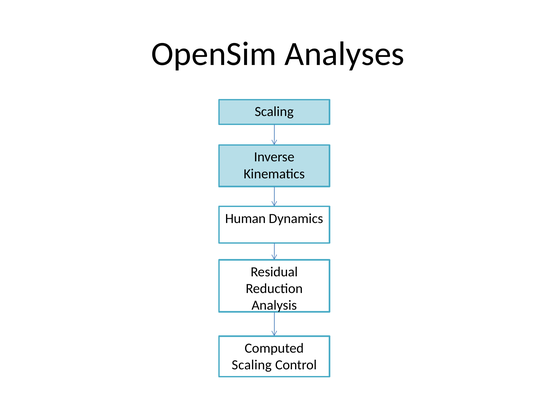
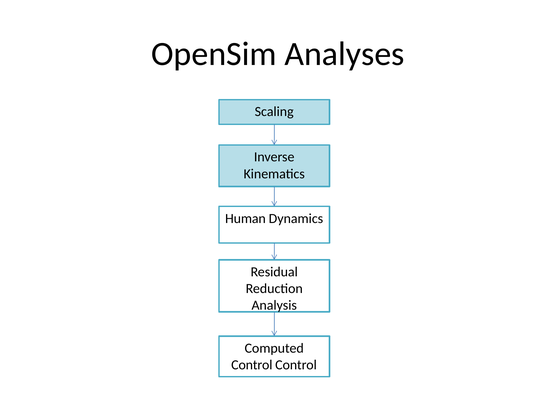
Scaling at (252, 365): Scaling -> Control
